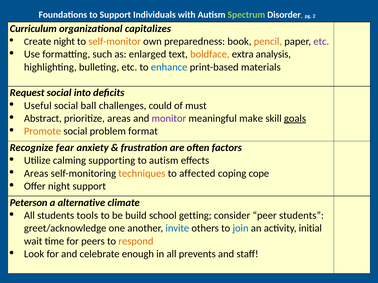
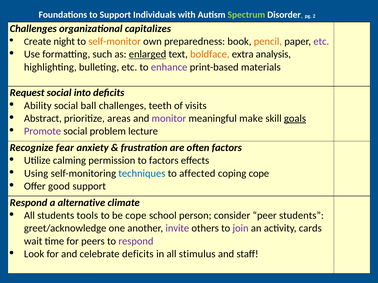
Curriculum at (33, 29): Curriculum -> Challenges
enlarged underline: none -> present
enhance colour: blue -> purple
Useful: Useful -> Ability
could: could -> teeth
must: must -> visits
Promote colour: orange -> purple
format: format -> lecture
supporting: supporting -> permission
to autism: autism -> factors
Areas at (36, 174): Areas -> Using
techniques colour: orange -> blue
Offer night: night -> good
Peterson at (29, 203): Peterson -> Respond
be build: build -> cope
getting: getting -> person
invite colour: blue -> purple
join colour: blue -> purple
initial: initial -> cards
respond at (136, 242) colour: orange -> purple
celebrate enough: enough -> deficits
prevents: prevents -> stimulus
